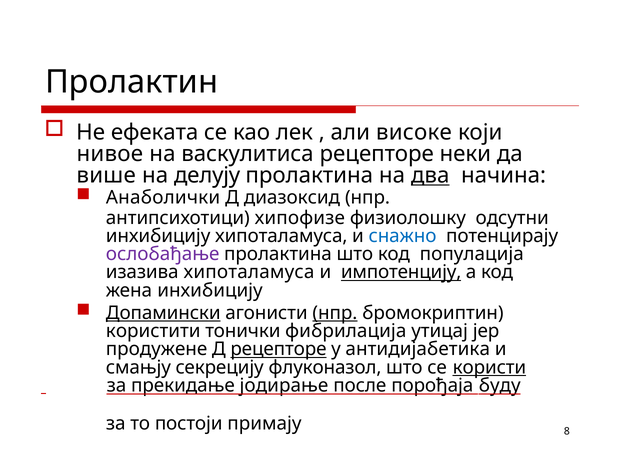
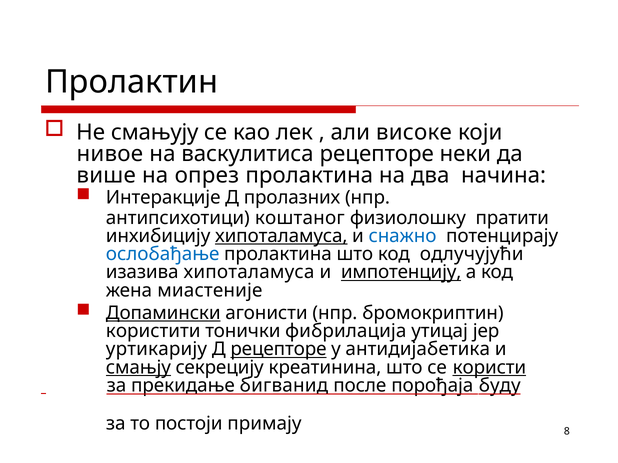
ефеката: ефеката -> смањују
делују: делују -> опрез
два underline: present -> none
Анаболички: Анаболички -> Интеракције
диазоксид: диазоксид -> пролазних
хипофизе: хипофизе -> коштаног
одсутни: одсутни -> пратити
хипоталамуса at (281, 236) underline: none -> present
ослобађање colour: purple -> blue
популација: популација -> одлучујући
жена инхибицију: инхибицију -> миастеније
нпр at (335, 313) underline: present -> none
продужене: продужене -> уртикарију
смањју underline: none -> present
флуконазол: флуконазол -> креатинина
јодирање: јодирање -> бигванид
